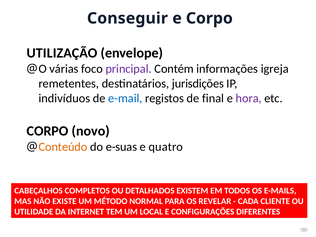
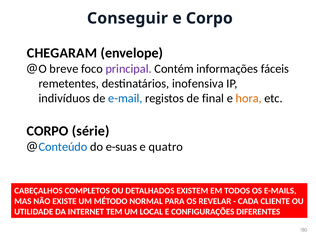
UTILIZAÇÃO: UTILIZAÇÃO -> CHEGARAM
várias: várias -> breve
igreja: igreja -> fáceis
jurisdições: jurisdições -> inofensiva
hora colour: purple -> orange
novo: novo -> série
Conteúdo colour: orange -> blue
